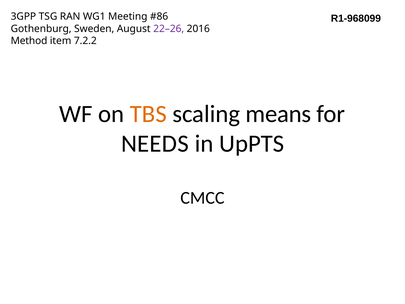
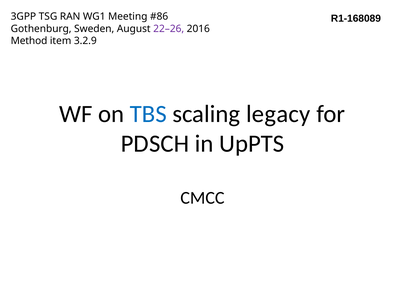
R1-968099: R1-968099 -> R1-168089
7.2.2: 7.2.2 -> 3.2.9
TBS colour: orange -> blue
means: means -> legacy
NEEDS: NEEDS -> PDSCH
